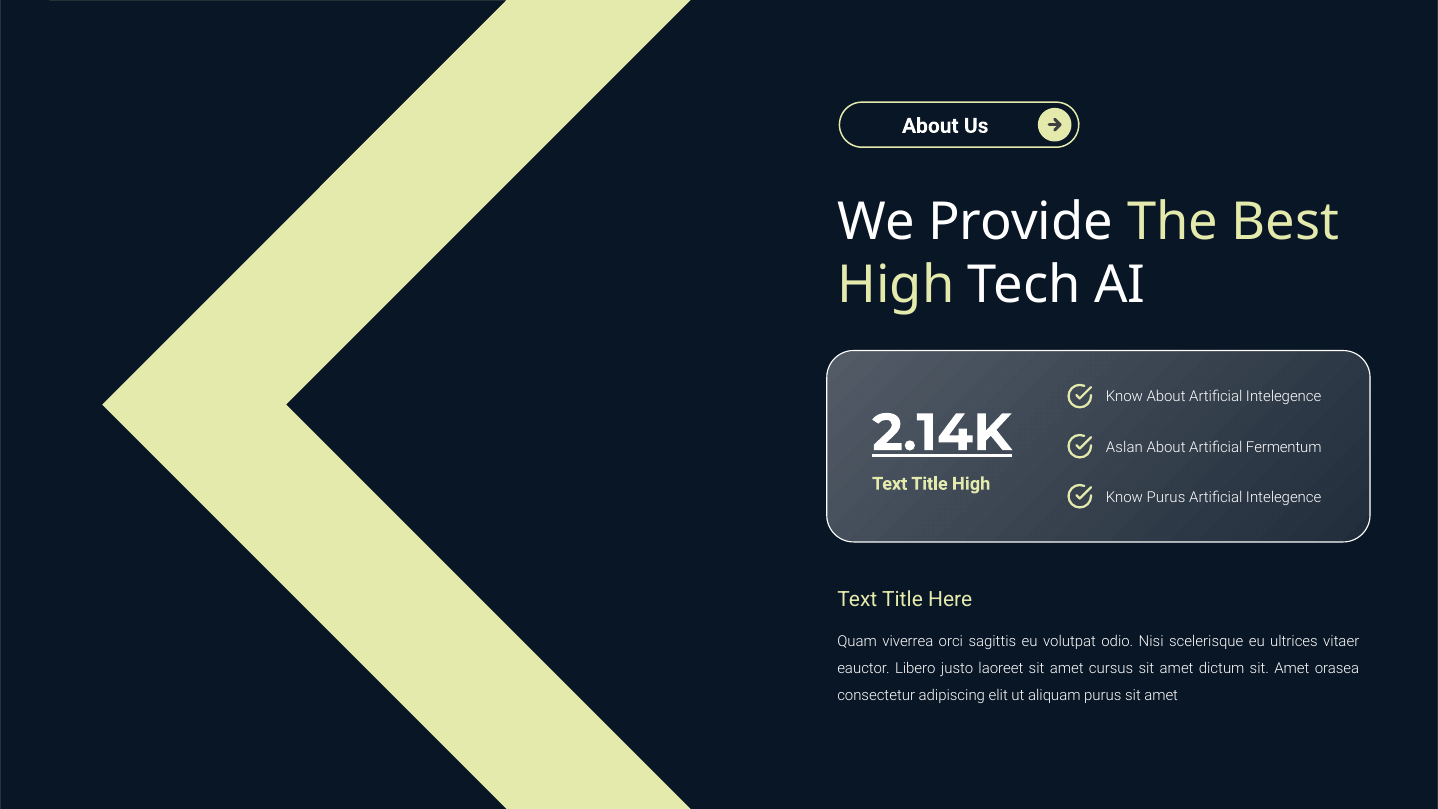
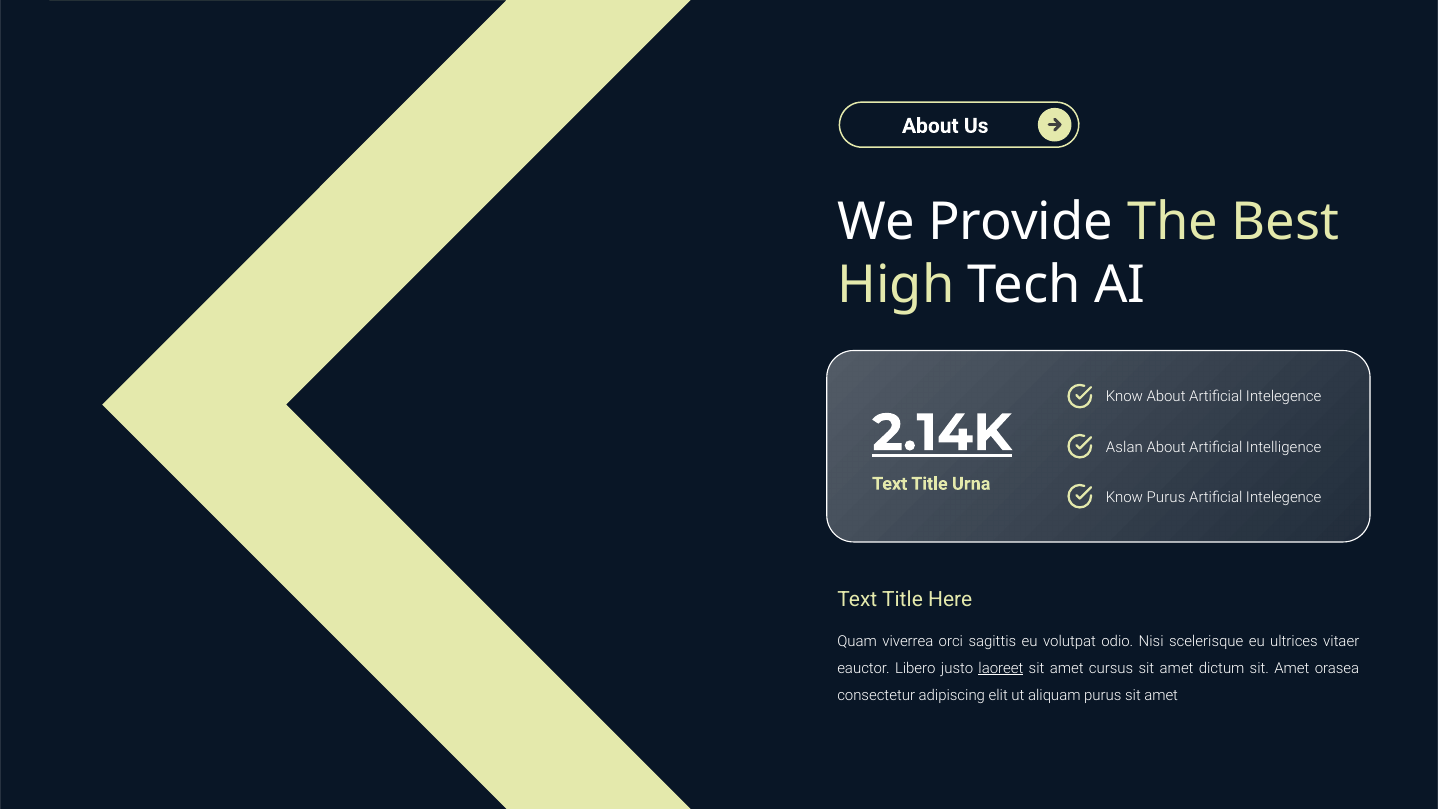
Fermentum: Fermentum -> Intelligence
Title High: High -> Urna
laoreet underline: none -> present
